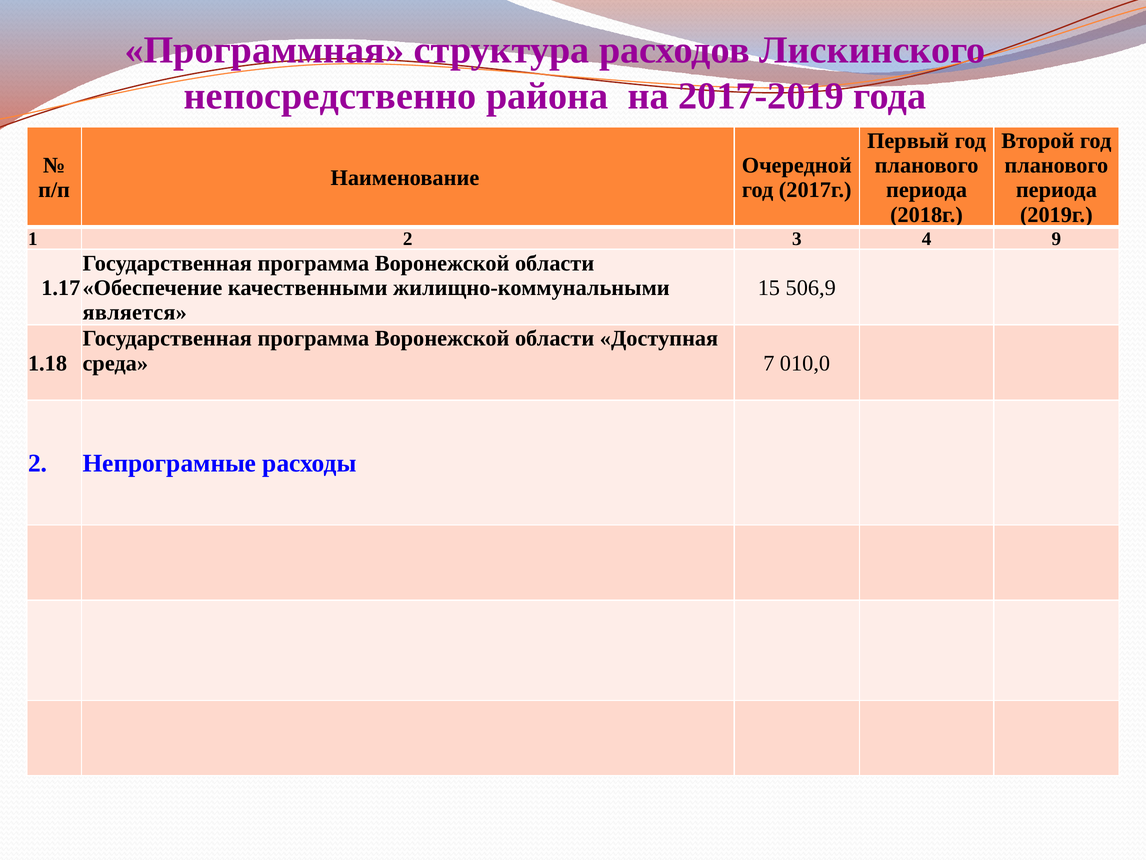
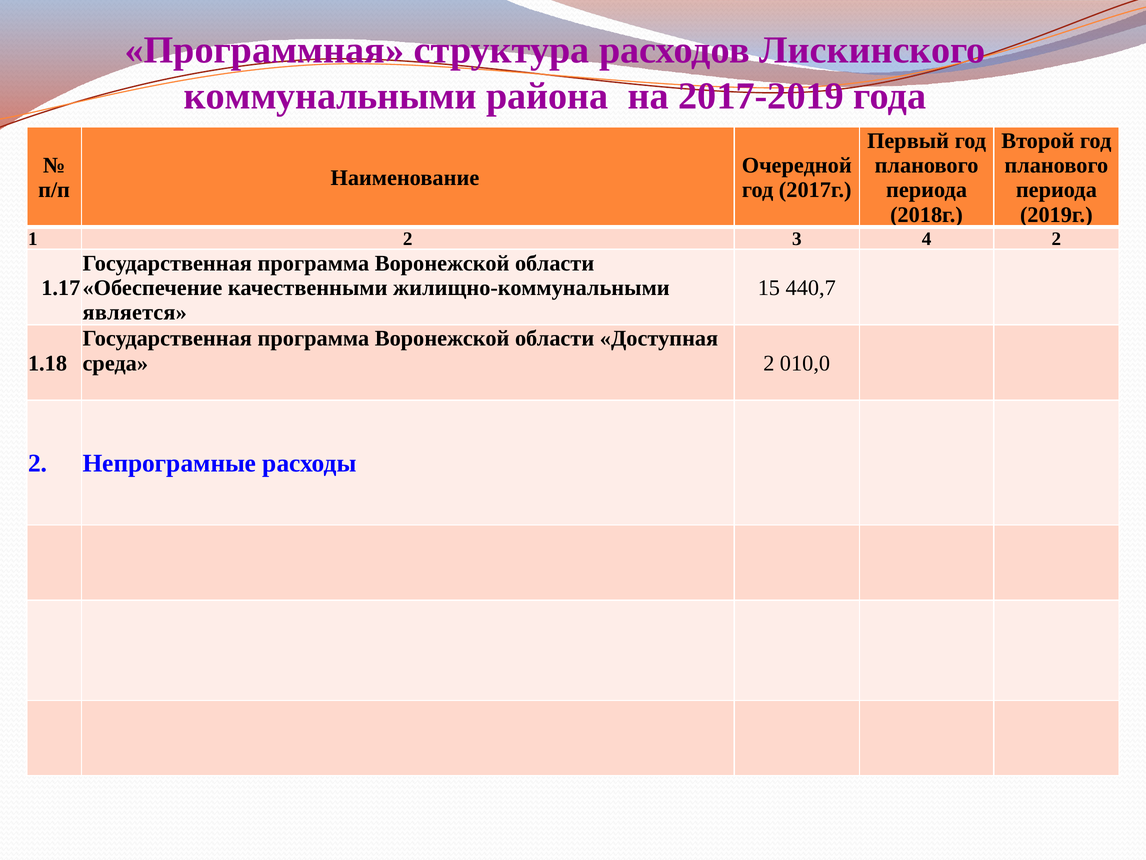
непосредственно: непосредственно -> коммунальными
4 9: 9 -> 2
506,9: 506,9 -> 440,7
среда 7: 7 -> 2
